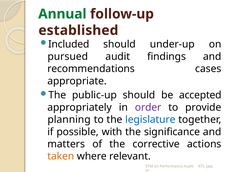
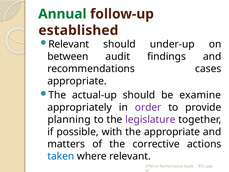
Included at (69, 44): Included -> Relevant
pursued: pursued -> between
public-up: public-up -> actual-up
accepted: accepted -> examine
legislature colour: blue -> purple
the significance: significance -> appropriate
taken colour: orange -> blue
